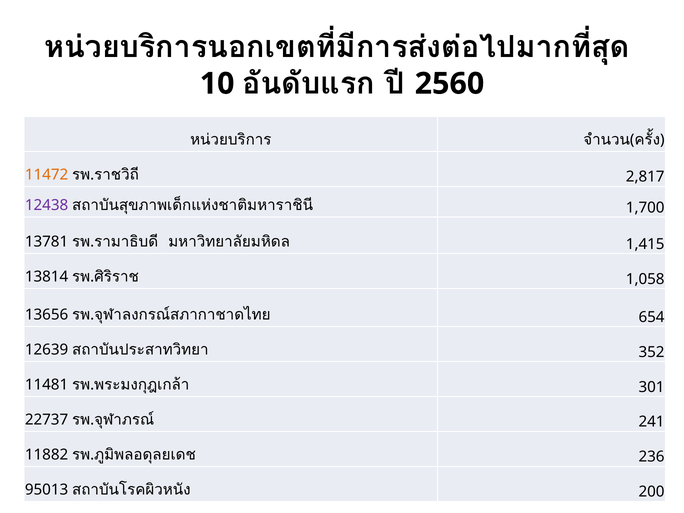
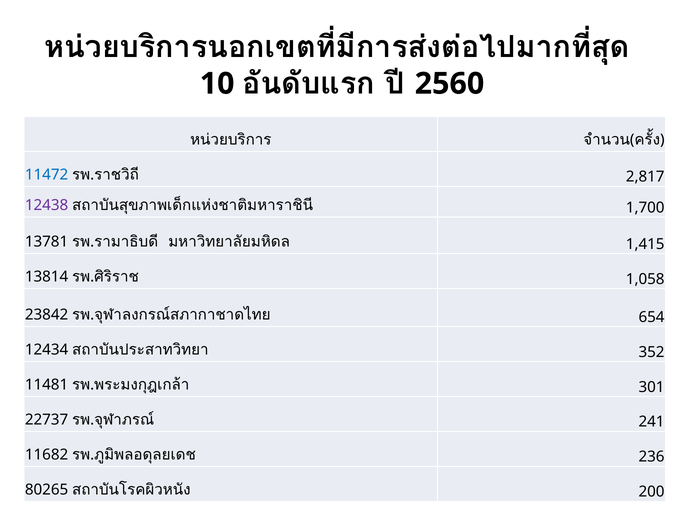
11472 colour: orange -> blue
13656: 13656 -> 23842
12639: 12639 -> 12434
11882: 11882 -> 11682
95013: 95013 -> 80265
